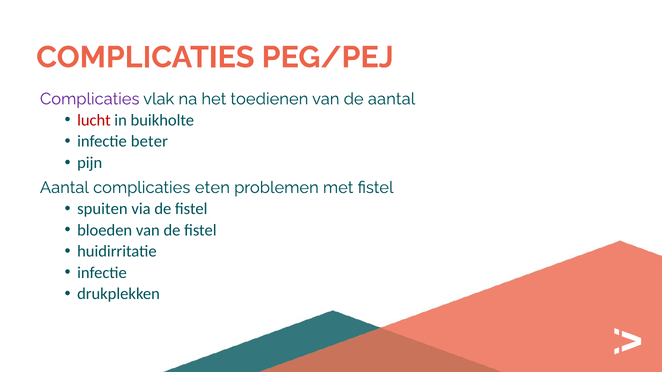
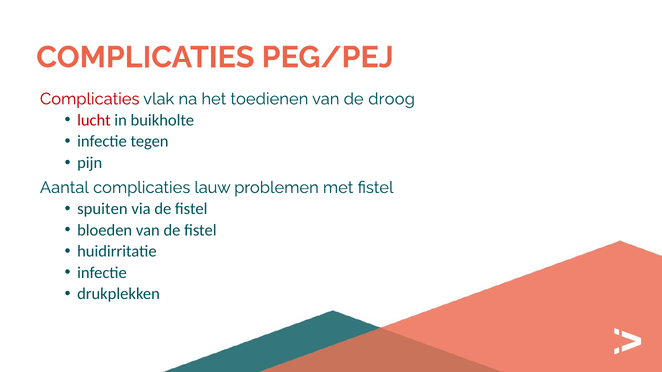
Complicaties at (90, 99) colour: purple -> red
de aantal: aantal -> droog
beter: beter -> tegen
eten: eten -> lauw
